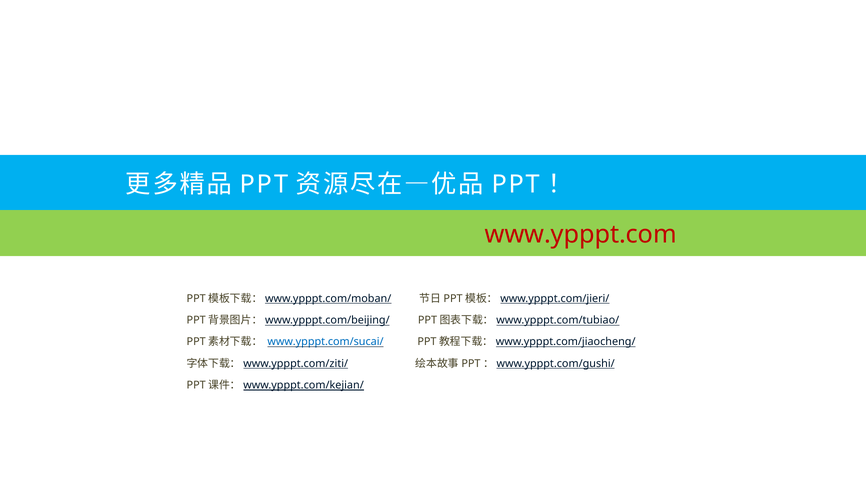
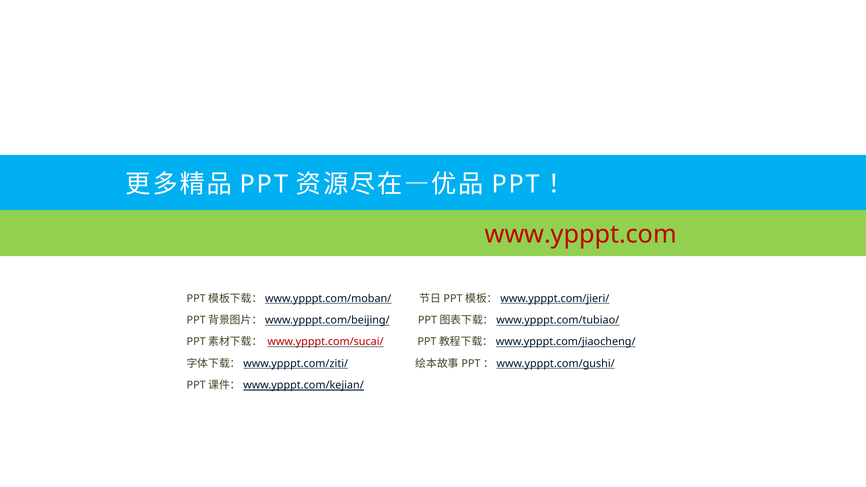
www.ypppt.com/sucai/ colour: blue -> red
